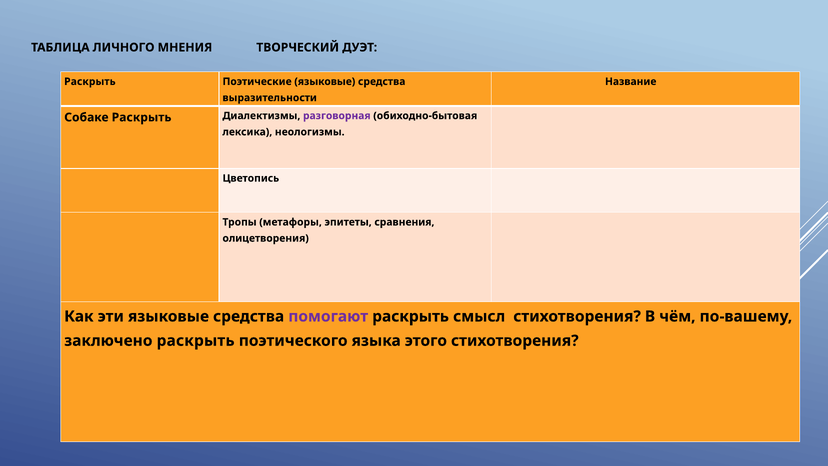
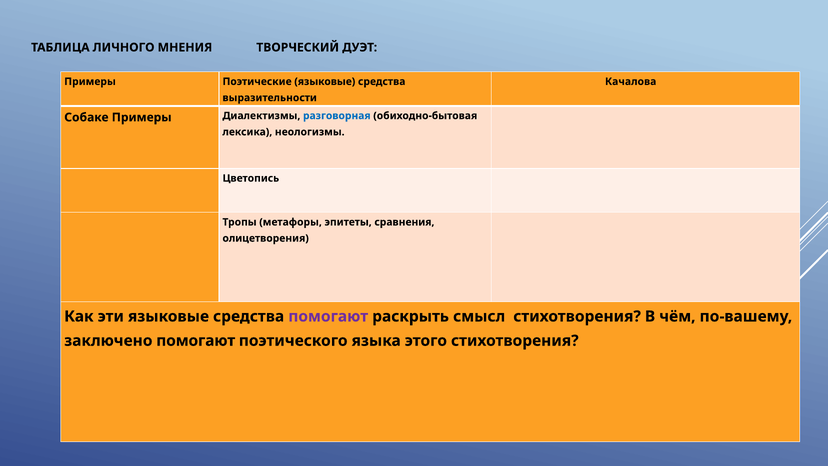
Раскрыть at (90, 82): Раскрыть -> Примеры
Название: Название -> Качалова
Собаке Раскрыть: Раскрыть -> Примеры
разговорная colour: purple -> blue
заключено раскрыть: раскрыть -> помогают
